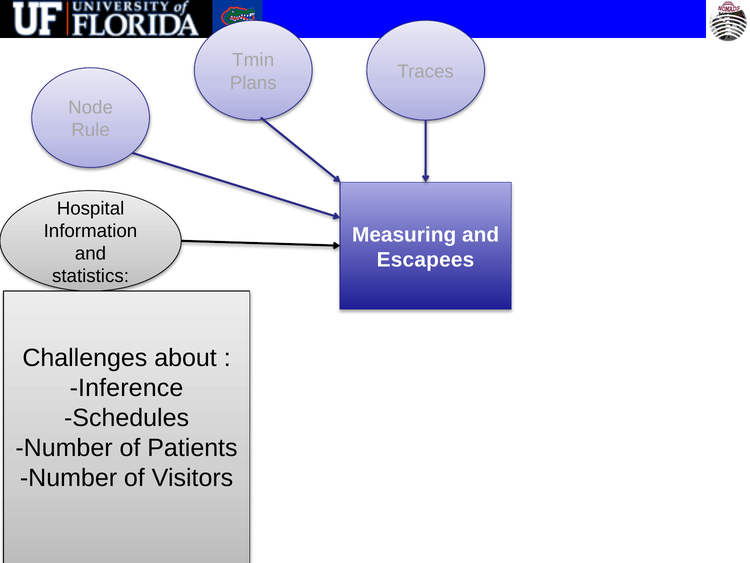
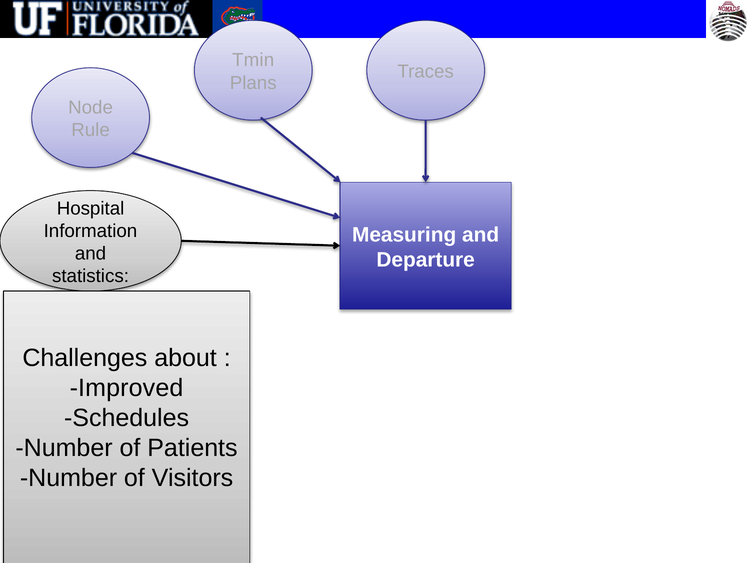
Escapees: Escapees -> Departure
Inference: Inference -> Improved
